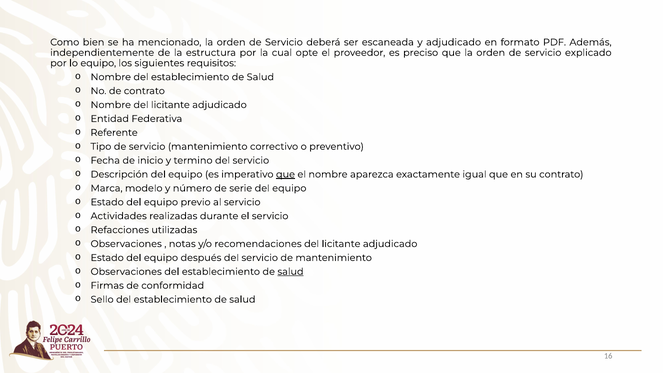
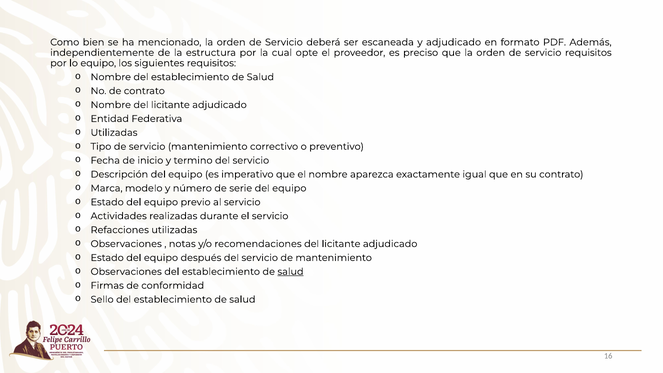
servicio explicado: explicado -> requisitos
o Referente: Referente -> Utilizadas
que at (285, 174) underline: present -> none
